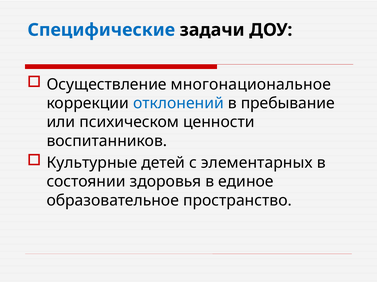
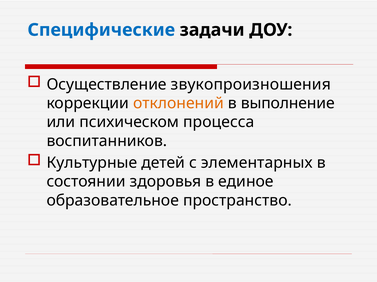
многонациональное: многонациональное -> звукопроизношения
отклонений colour: blue -> orange
пребывание: пребывание -> выполнение
ценности: ценности -> процесса
